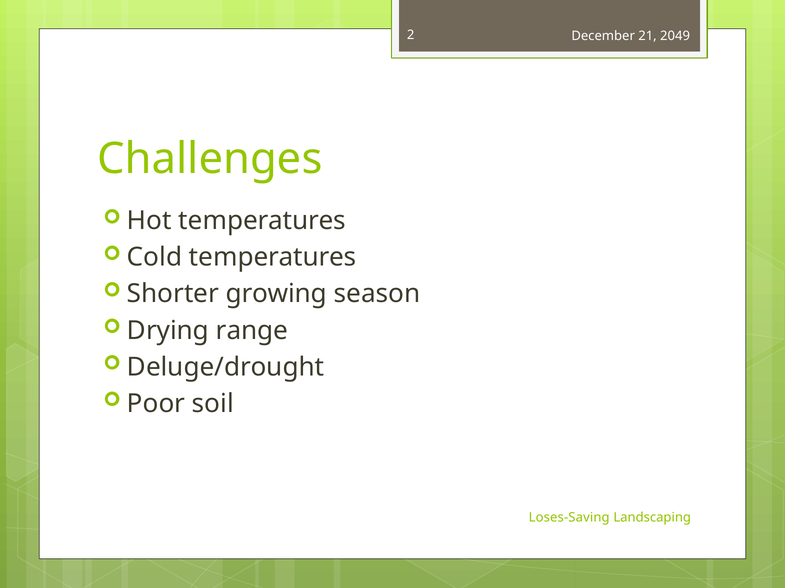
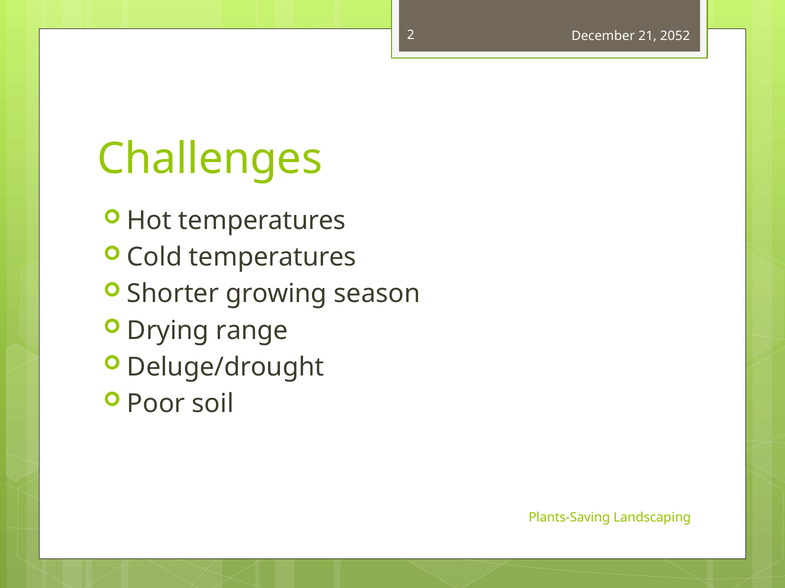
2049: 2049 -> 2052
Loses-Saving: Loses-Saving -> Plants-Saving
